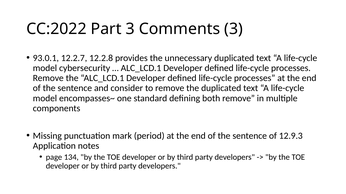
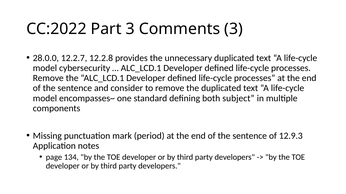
93.0.1: 93.0.1 -> 28.0.0
both remove: remove -> subject
